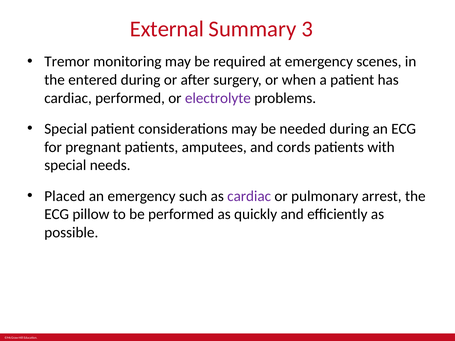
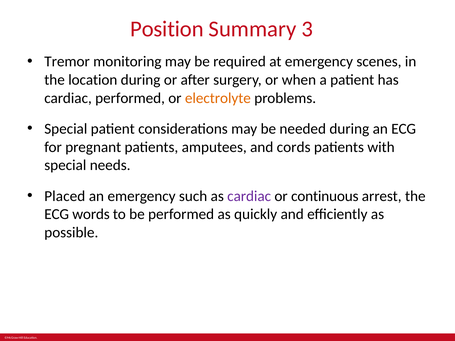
External: External -> Position
entered: entered -> location
electrolyte colour: purple -> orange
pulmonary: pulmonary -> continuous
pillow: pillow -> words
